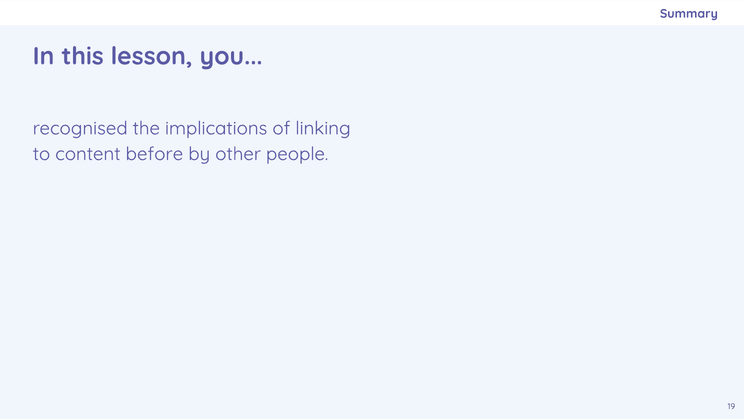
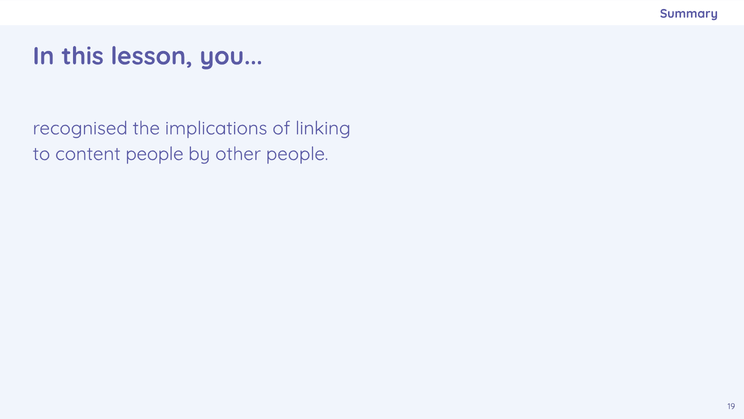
content before: before -> people
